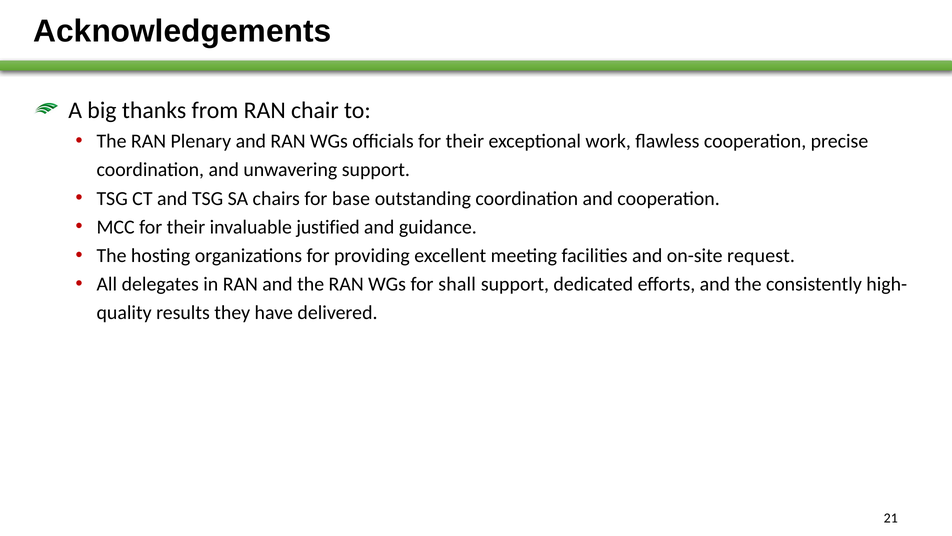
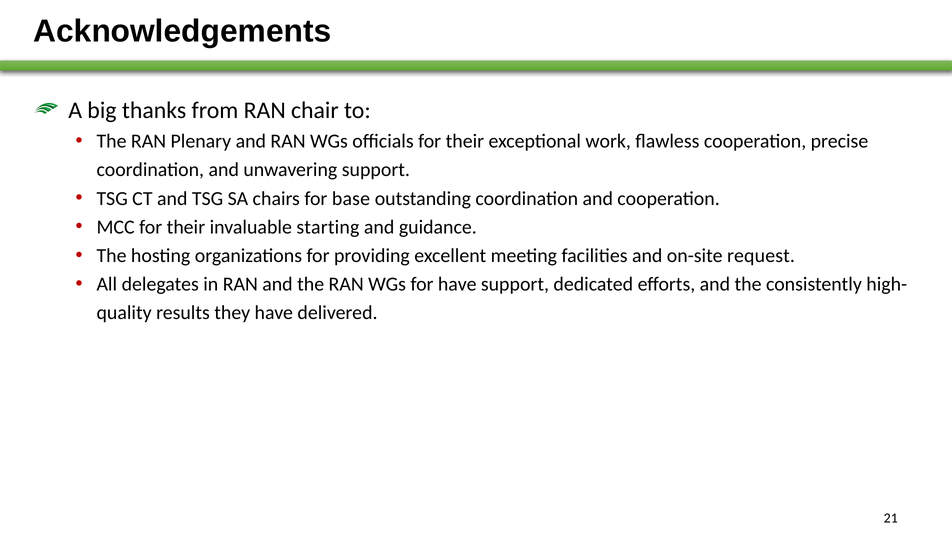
justified: justified -> starting
for shall: shall -> have
